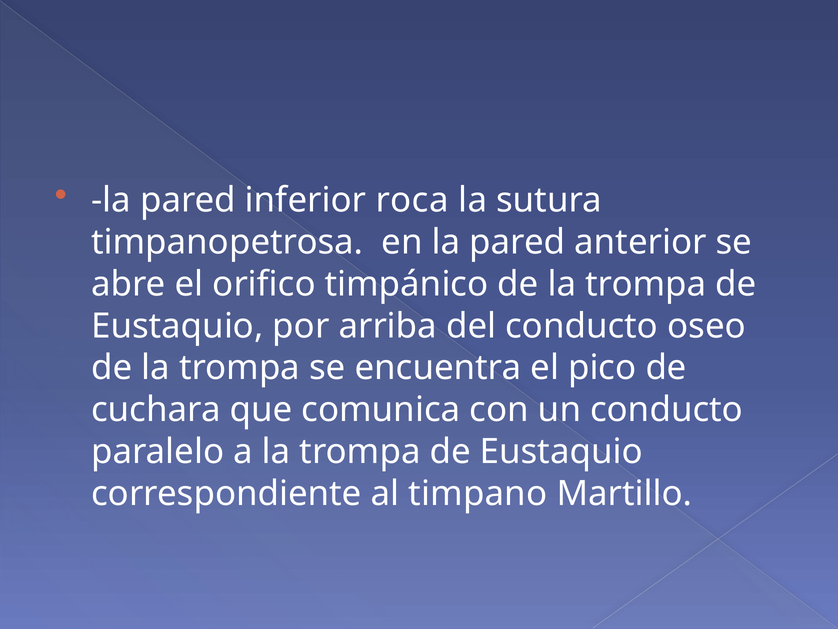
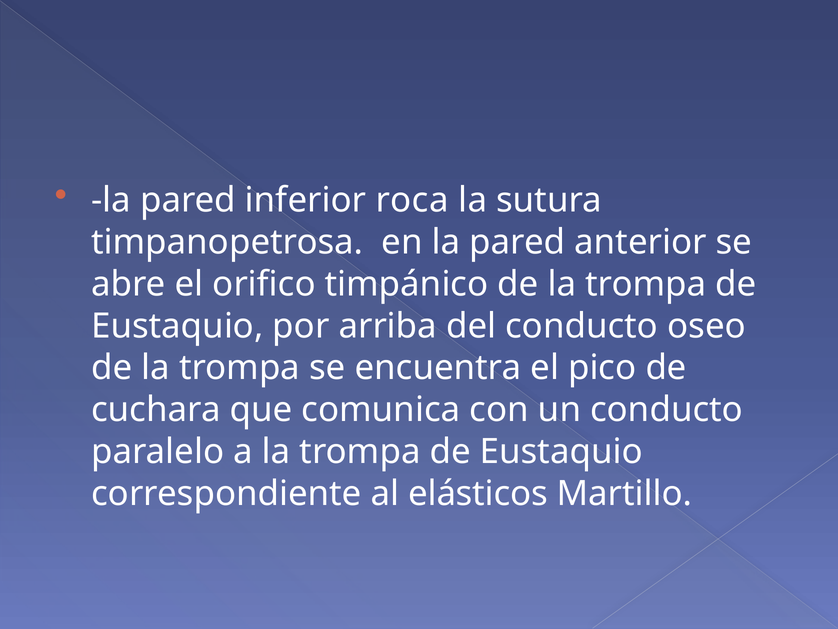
timpano: timpano -> elásticos
